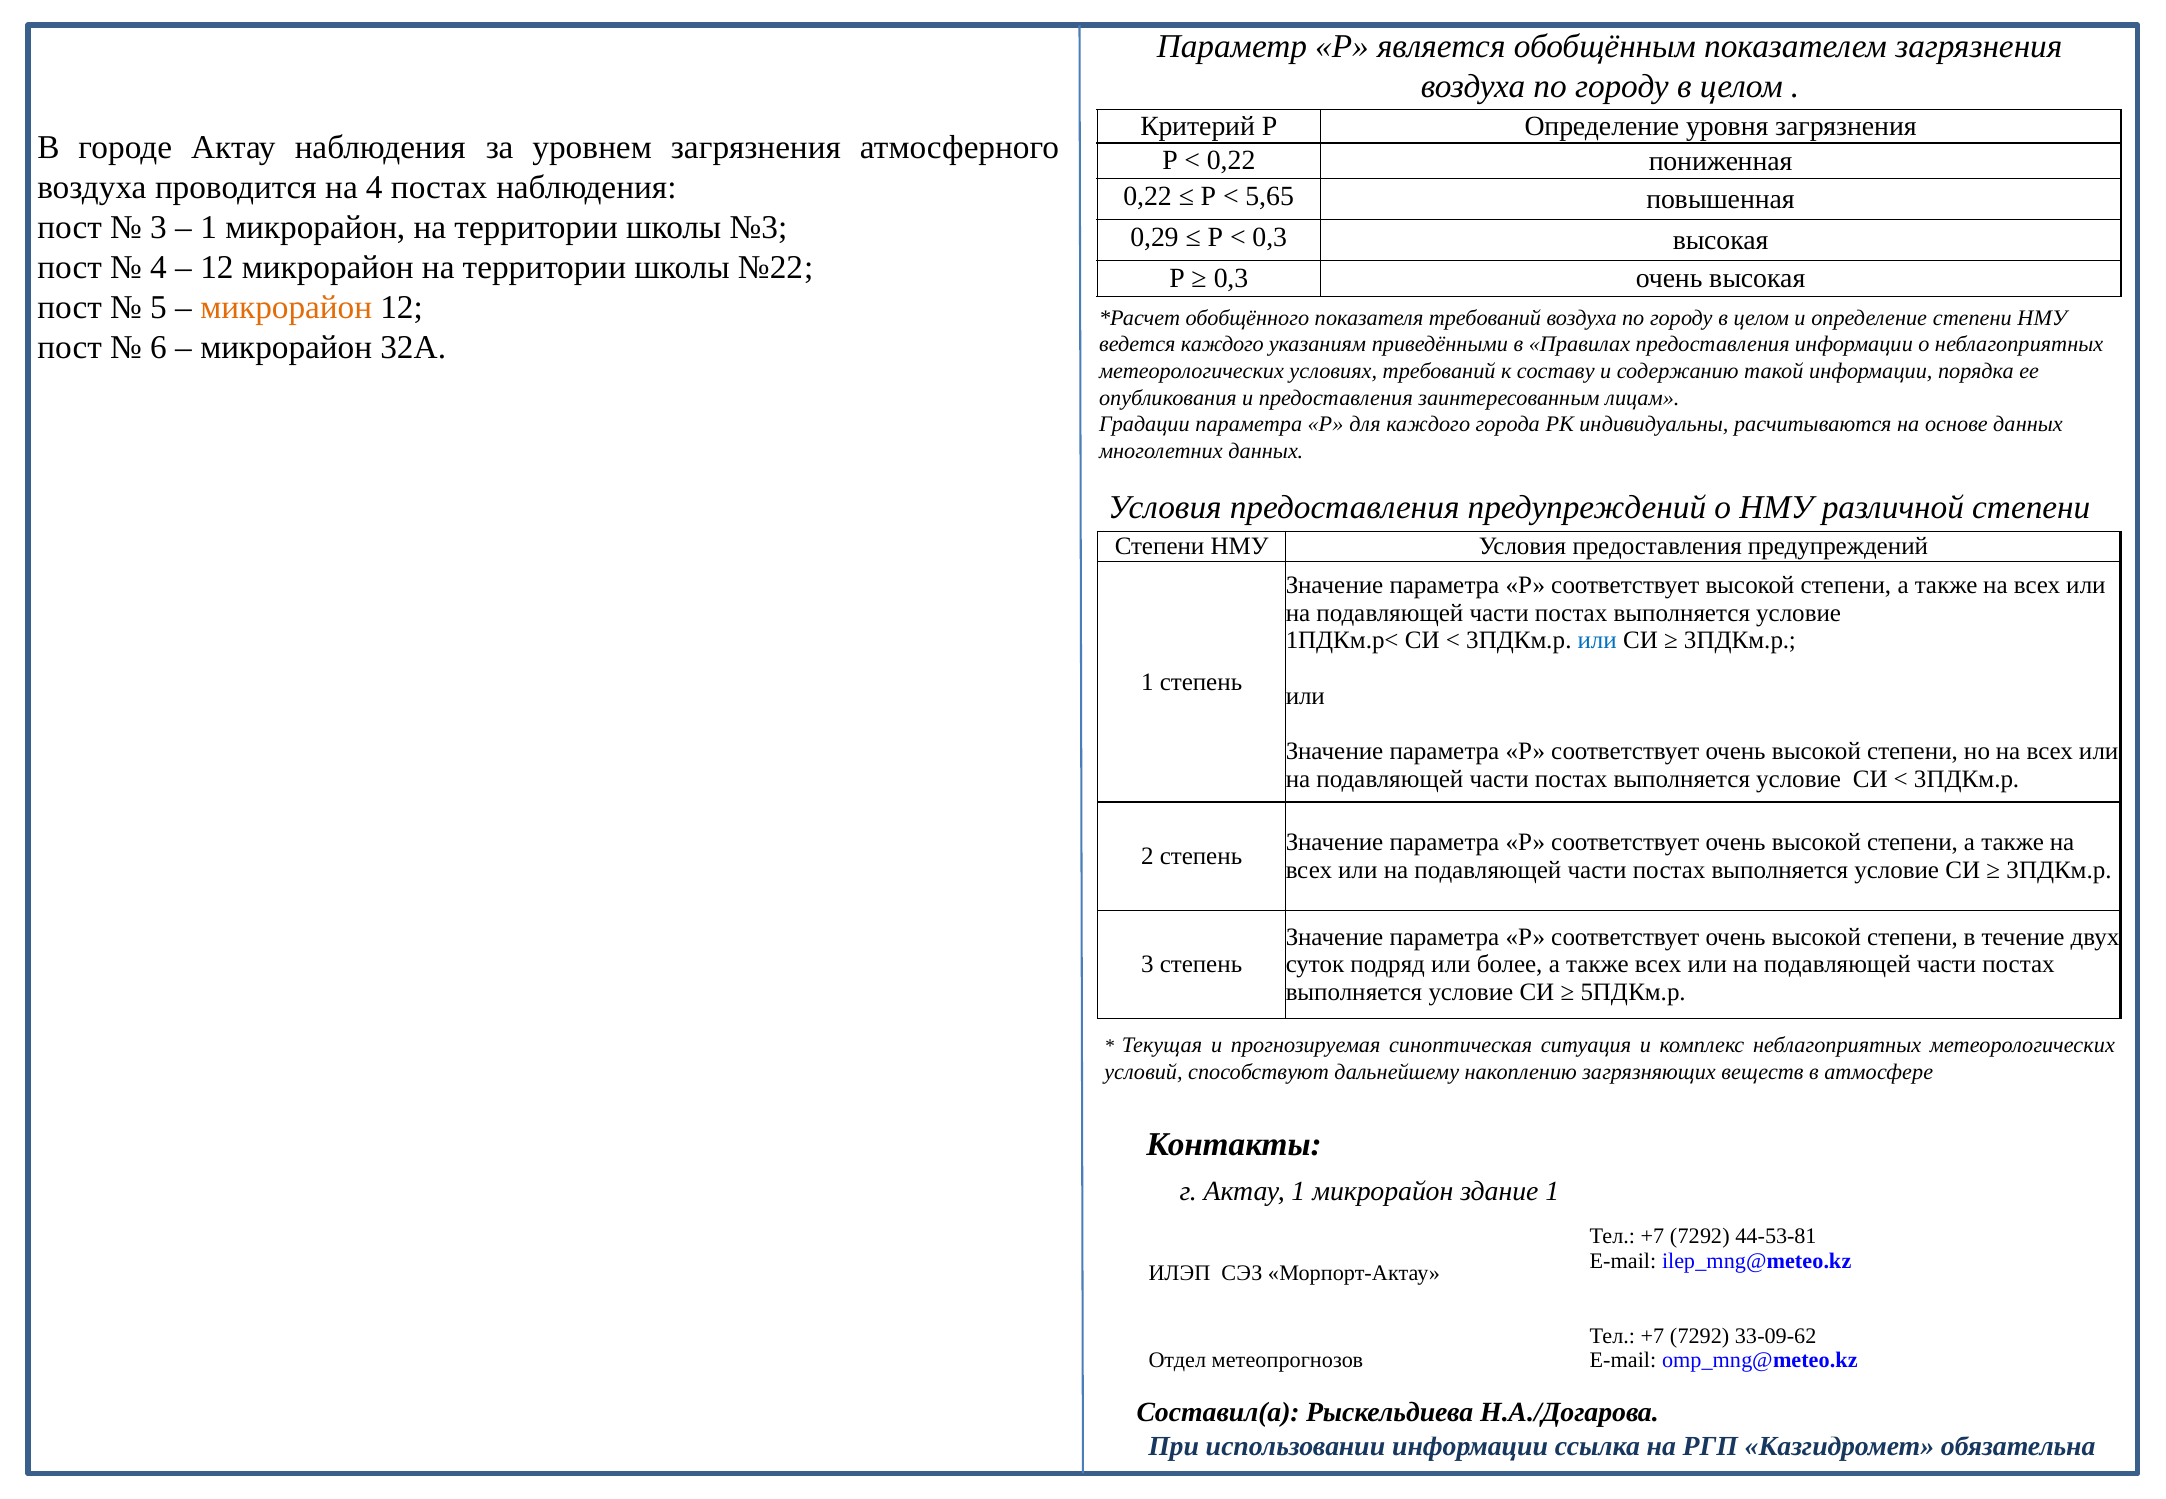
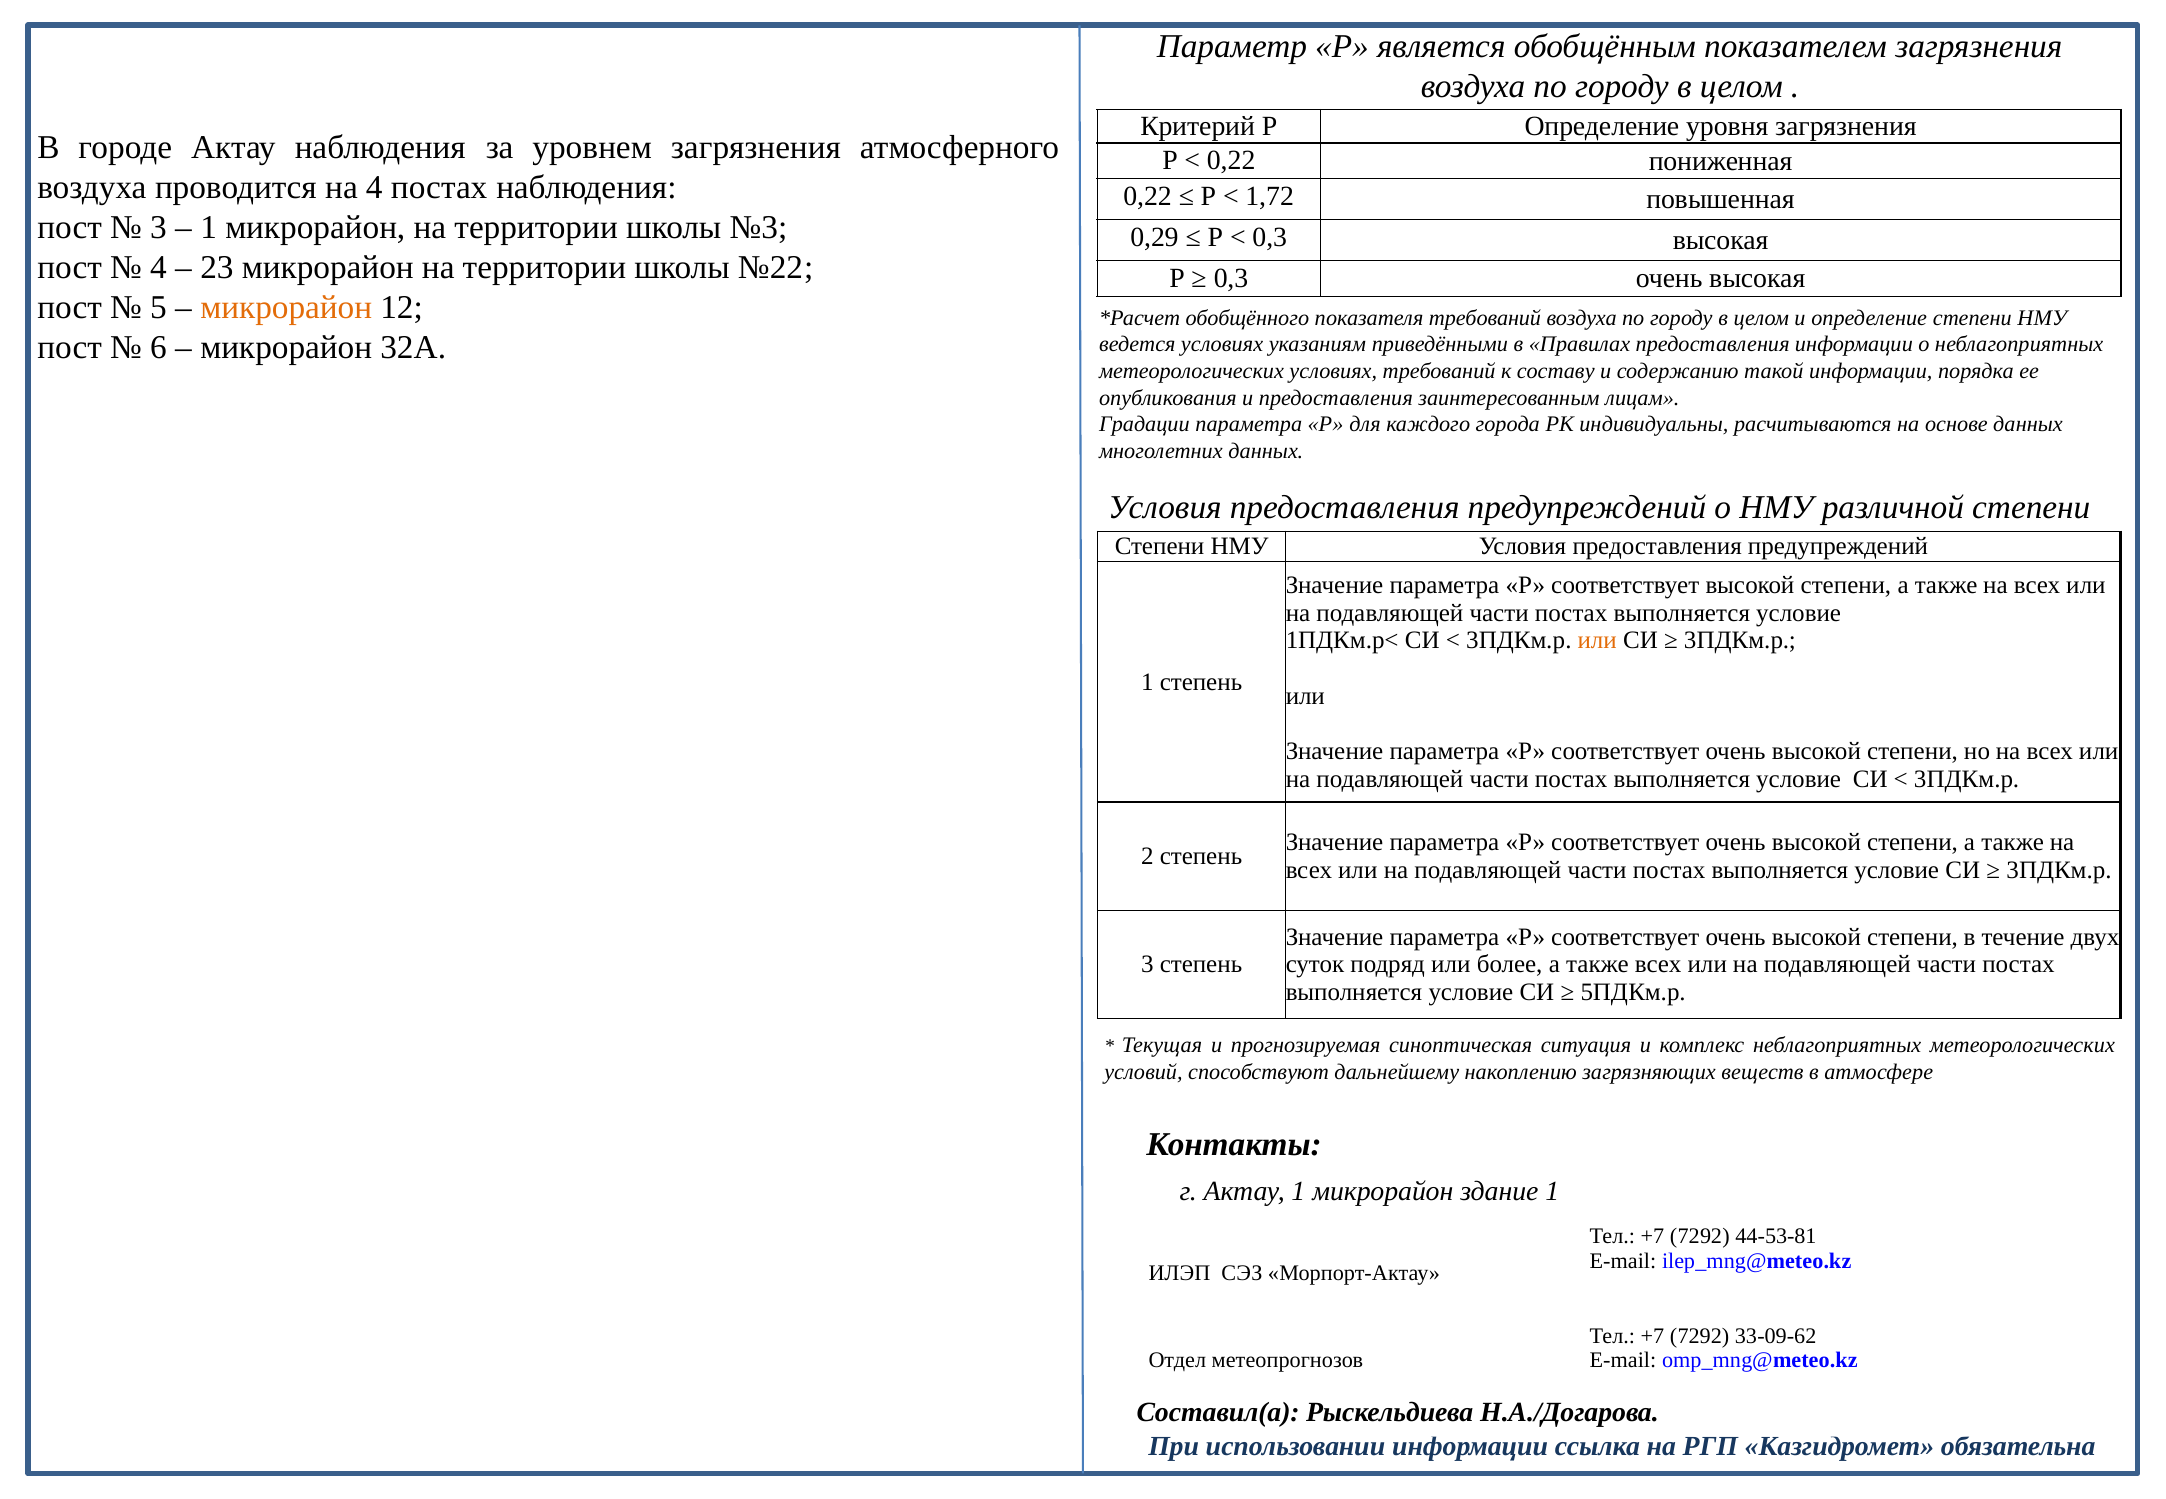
5,65: 5,65 -> 1,72
12 at (217, 268): 12 -> 23
ведется каждого: каждого -> условиях
или at (1597, 641) colour: blue -> orange
